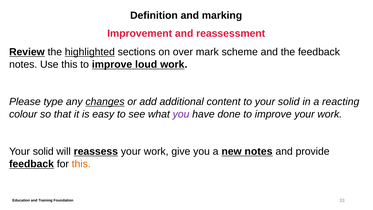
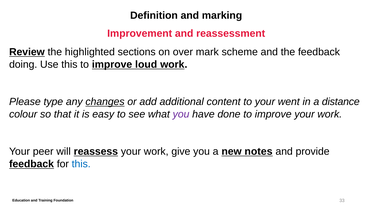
highlighted underline: present -> none
notes at (23, 64): notes -> doing
to your solid: solid -> went
reacting: reacting -> distance
solid at (43, 151): solid -> peer
this at (81, 164) colour: orange -> blue
